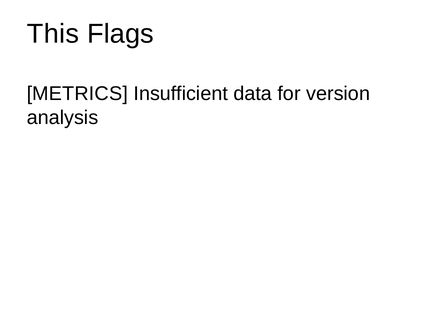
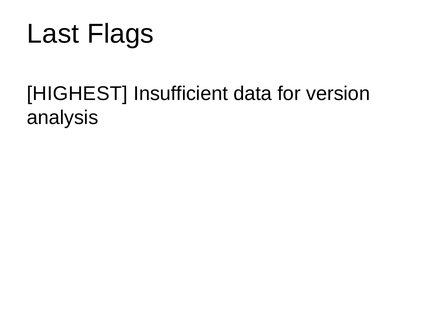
This: This -> Last
METRICS: METRICS -> HIGHEST
